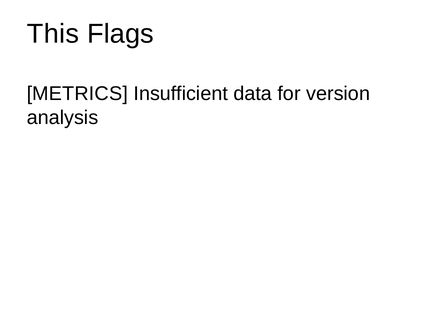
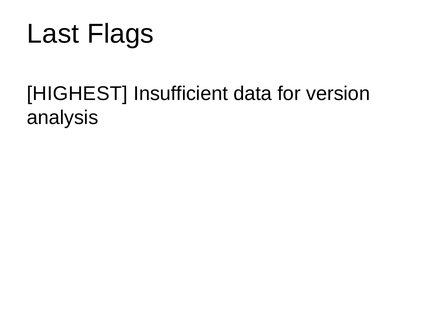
This: This -> Last
METRICS: METRICS -> HIGHEST
